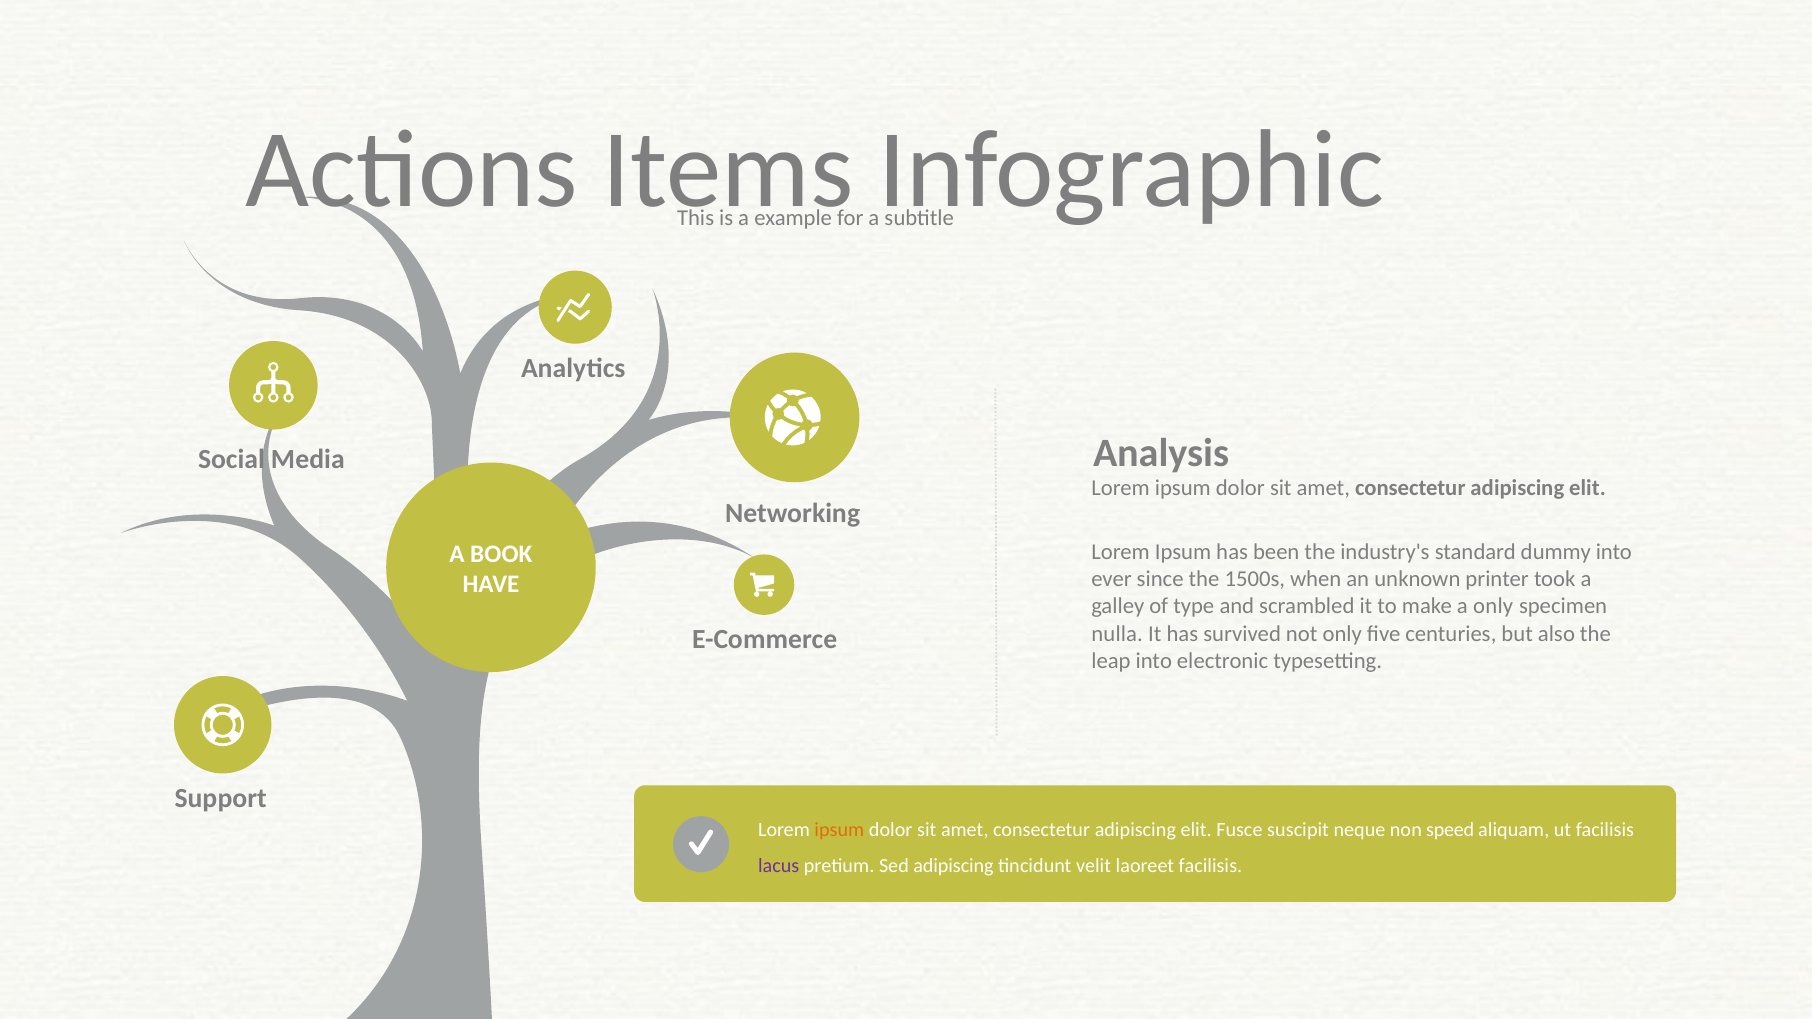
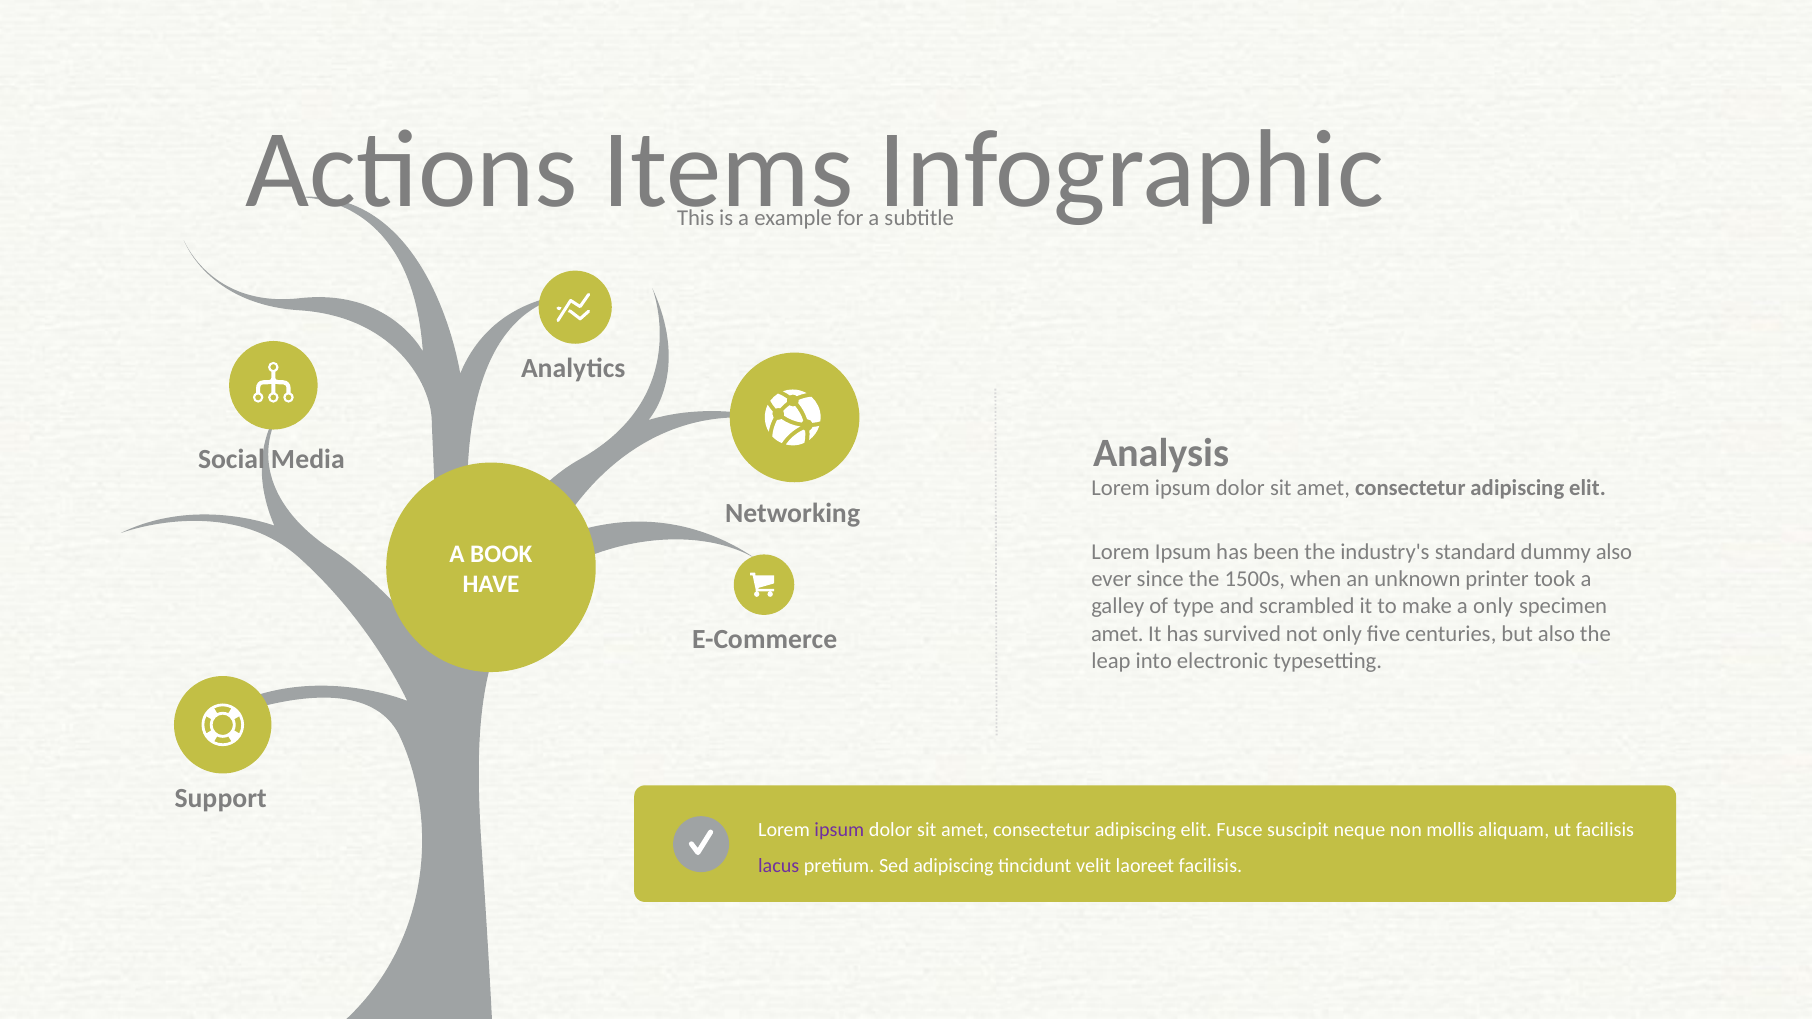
dummy into: into -> also
nulla at (1117, 634): nulla -> amet
ipsum at (839, 830) colour: orange -> purple
speed: speed -> mollis
